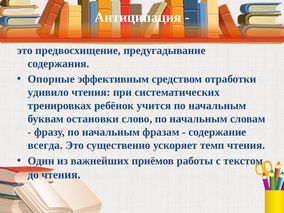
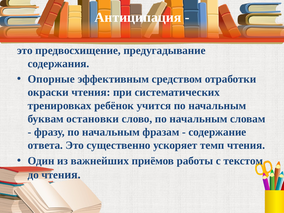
удивило: удивило -> окраски
всегда: всегда -> ответа
